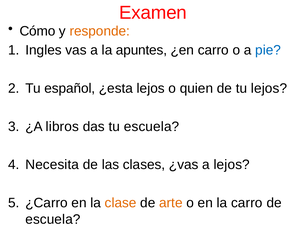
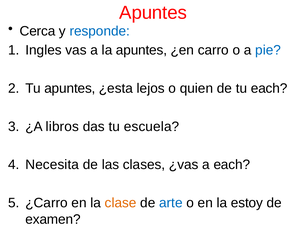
Examen at (153, 13): Examen -> Apuntes
Cómo: Cómo -> Cerca
responde colour: orange -> blue
Tu español: español -> apuntes
tu lejos: lejos -> each
a lejos: lejos -> each
arte colour: orange -> blue
la carro: carro -> estoy
escuela at (53, 219): escuela -> examen
